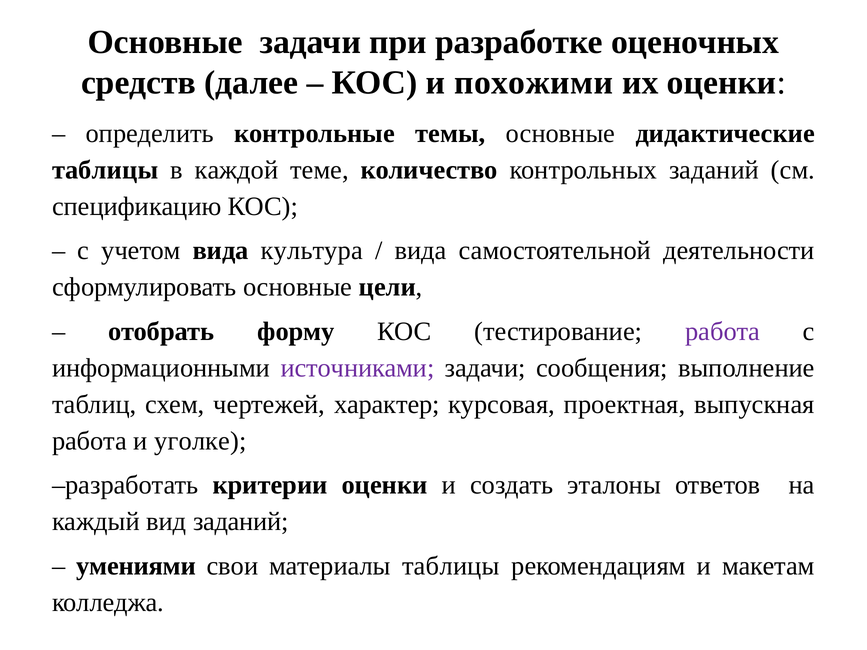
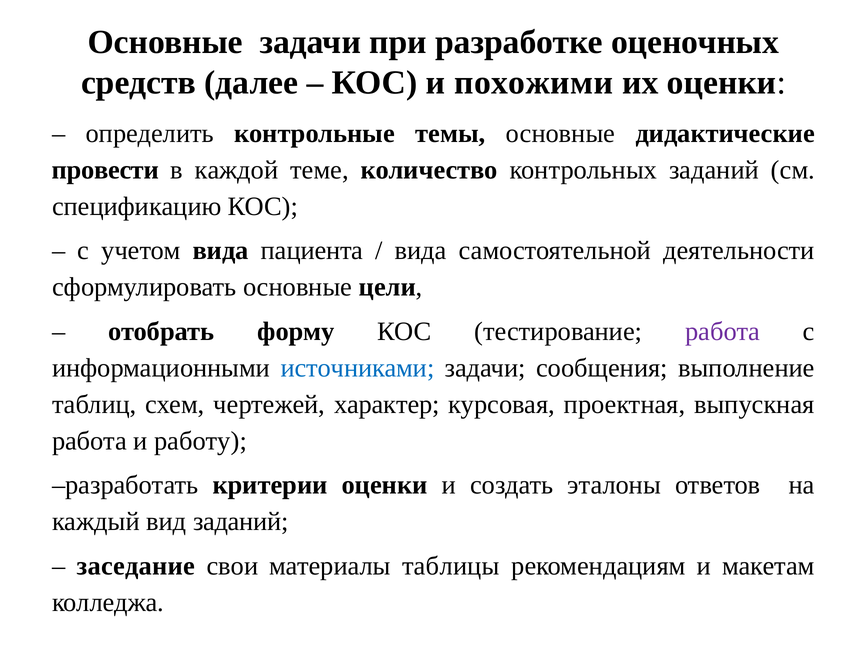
таблицы at (105, 170): таблицы -> провести
культура: культура -> пациента
источниками colour: purple -> blue
уголке: уголке -> работу
умениями: умениями -> заседание
